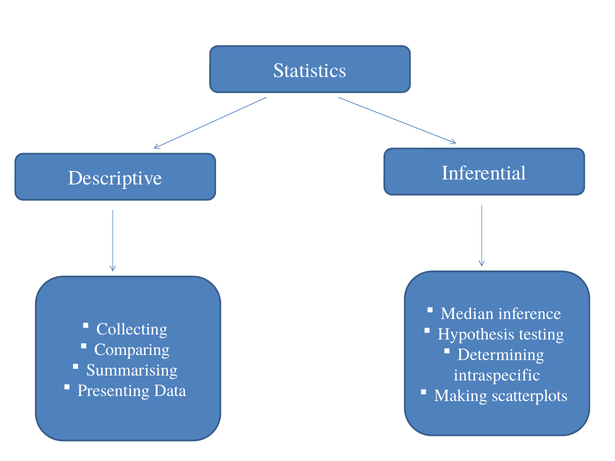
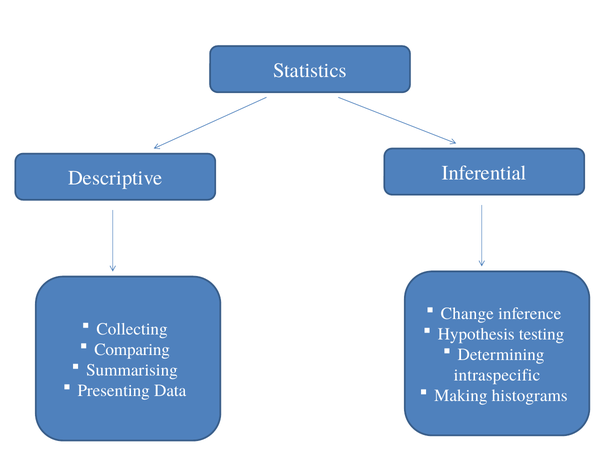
Median: Median -> Change
scatterplots: scatterplots -> histograms
